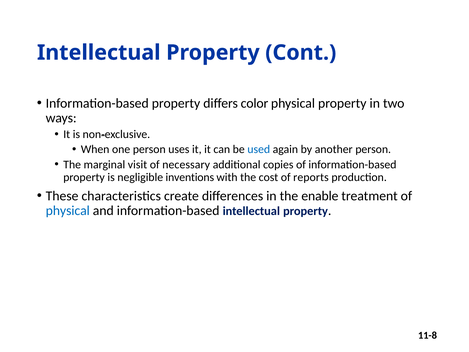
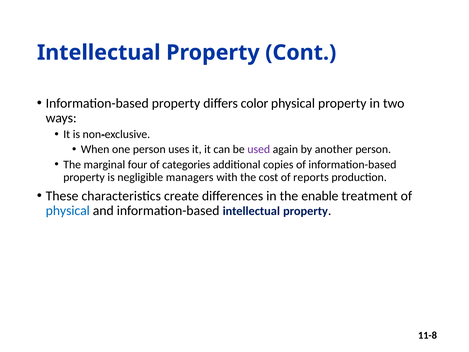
used colour: blue -> purple
visit: visit -> four
necessary: necessary -> categories
inventions: inventions -> managers
